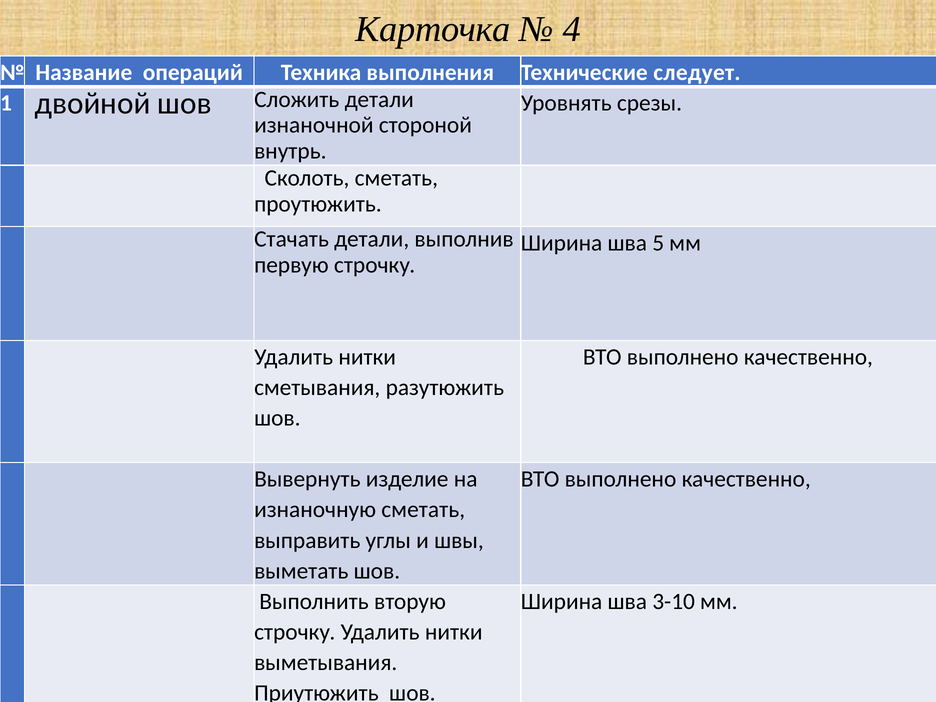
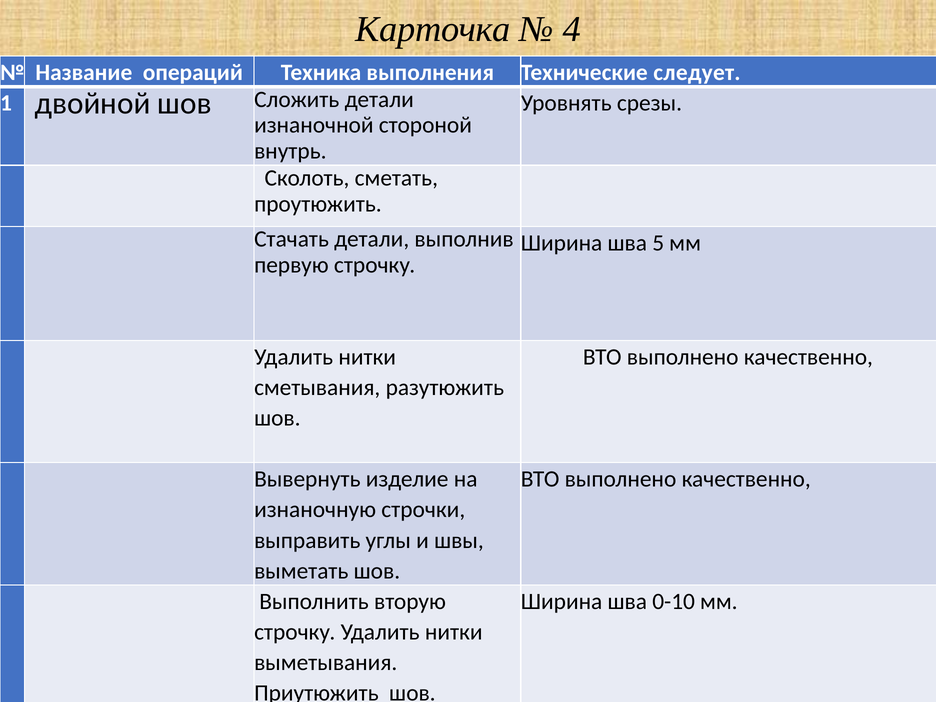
изнаночную сметать: сметать -> строчки
3-10: 3-10 -> 0-10
